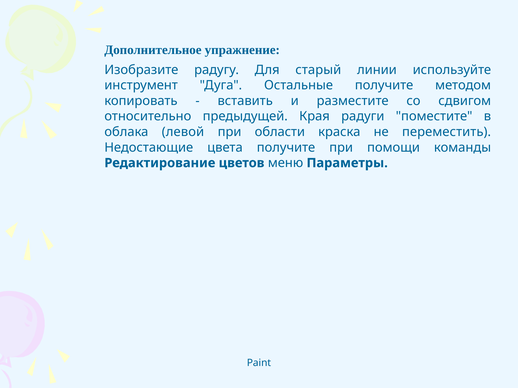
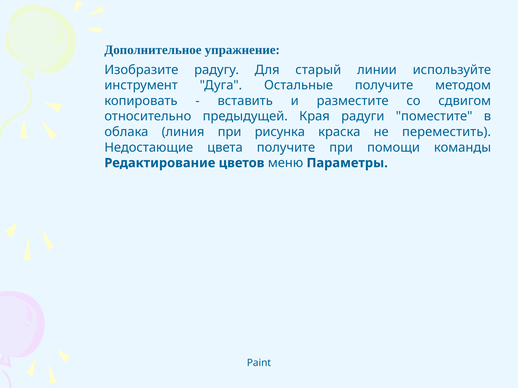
левой: левой -> линия
области: области -> рисунка
